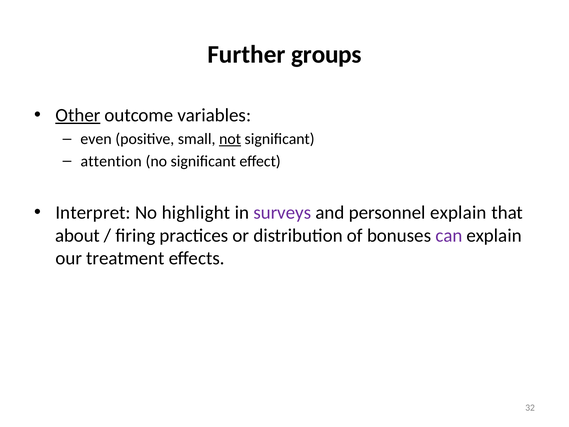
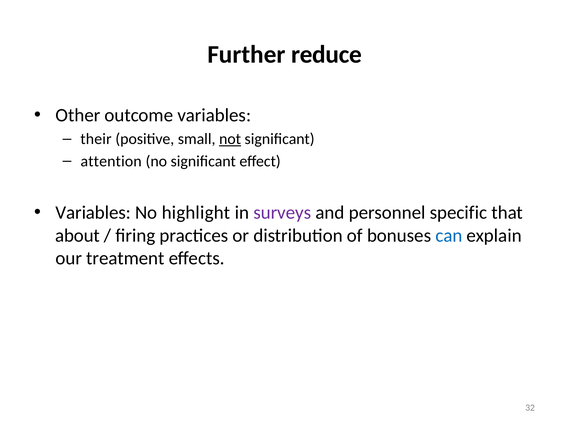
groups: groups -> reduce
Other underline: present -> none
even: even -> their
Interpret at (93, 213): Interpret -> Variables
personnel explain: explain -> specific
can colour: purple -> blue
